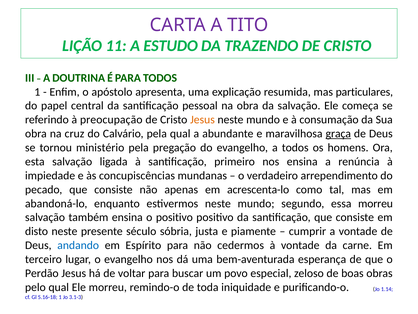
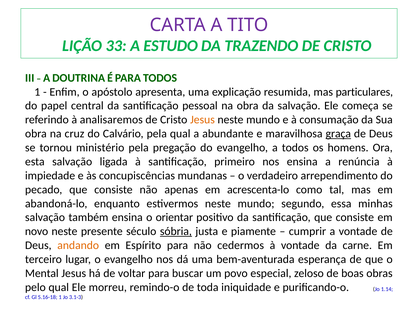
11: 11 -> 33
preocupação: preocupação -> analisaremos
essa morreu: morreu -> minhas
o positivo: positivo -> orientar
disto: disto -> novo
sóbria underline: none -> present
andando colour: blue -> orange
Perdão: Perdão -> Mental
